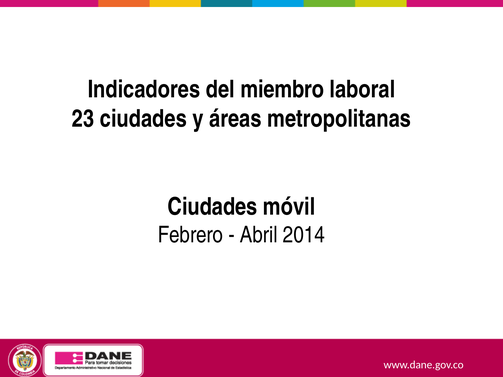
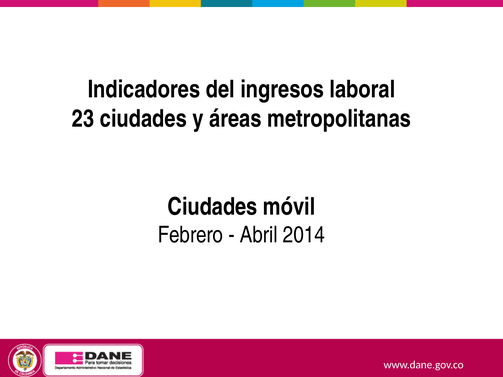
miembro: miembro -> ingresos
